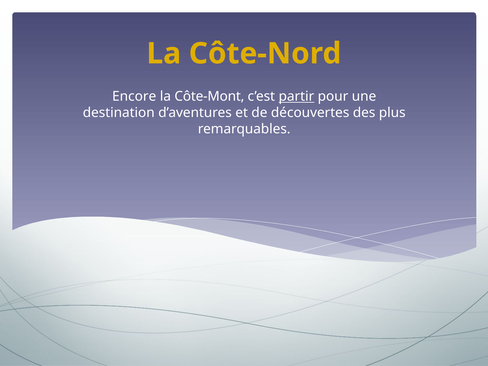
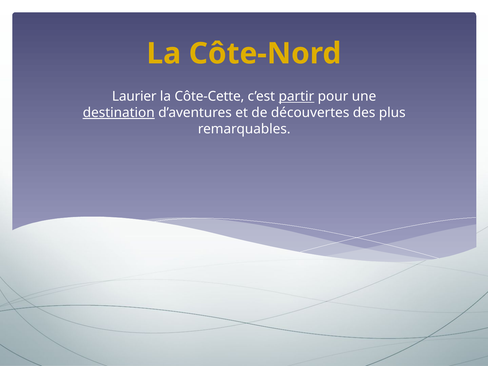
Encore: Encore -> Laurier
Côte-Mont: Côte-Mont -> Côte-Cette
destination underline: none -> present
